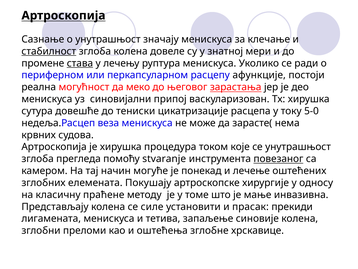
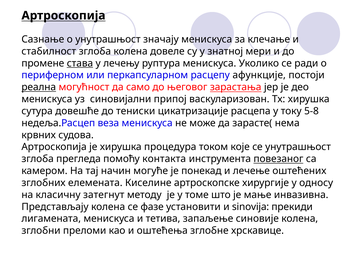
стабилност underline: present -> none
реална underline: none -> present
меко: меко -> само
5-0: 5-0 -> 5-8
stvaranje: stvaranje -> контакта
Покушају: Покушају -> Киселине
праћене: праћене -> затегнут
силе: силе -> фазе
прасак: прасак -> sinovija
